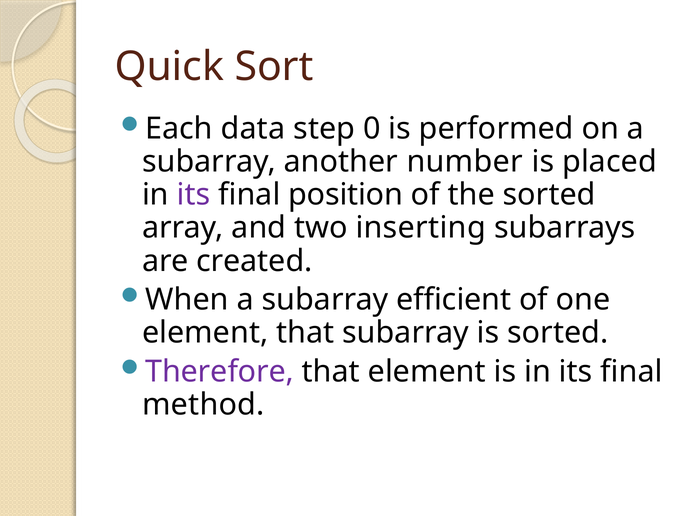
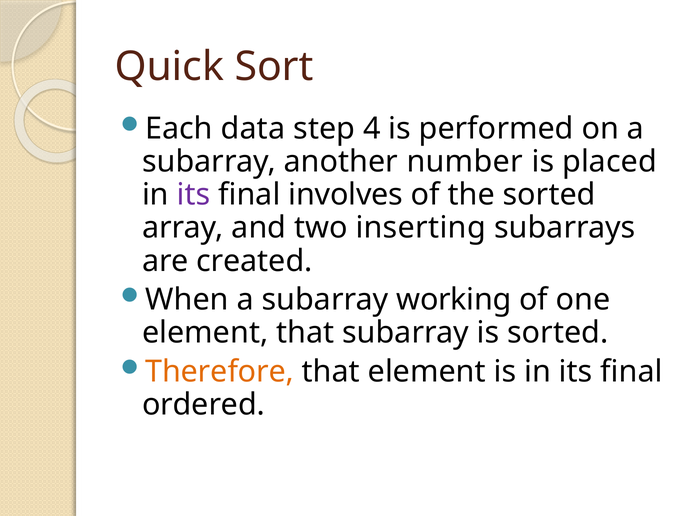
0: 0 -> 4
position: position -> involves
efficient: efficient -> working
Therefore colour: purple -> orange
method: method -> ordered
